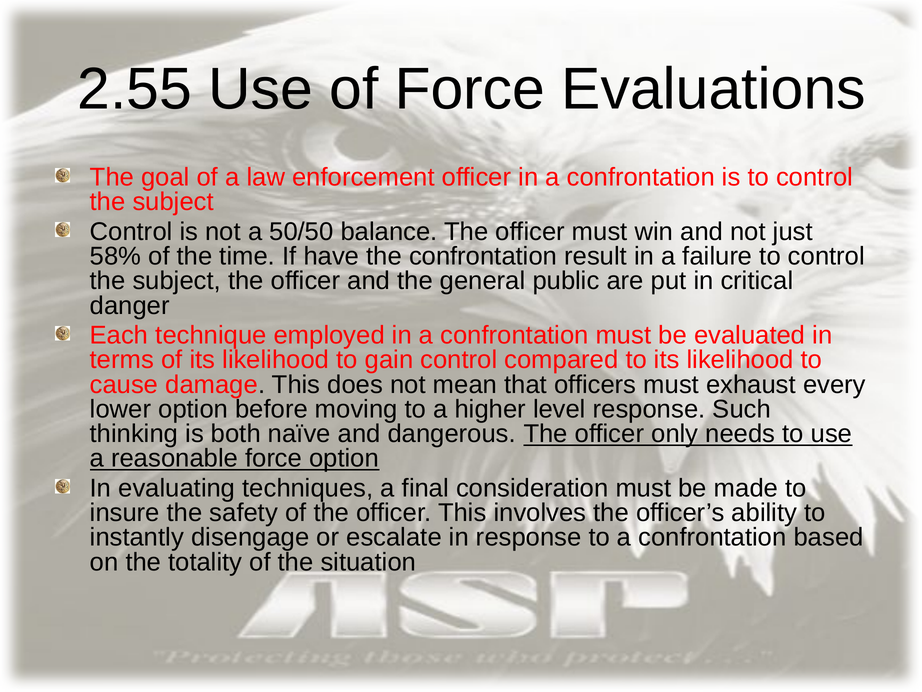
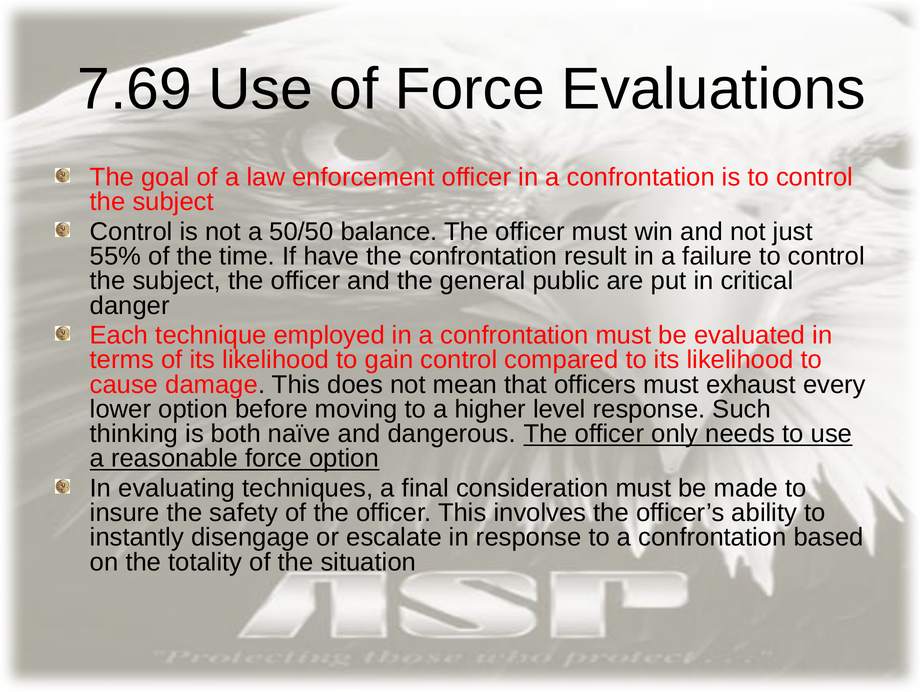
2.55: 2.55 -> 7.69
58%: 58% -> 55%
